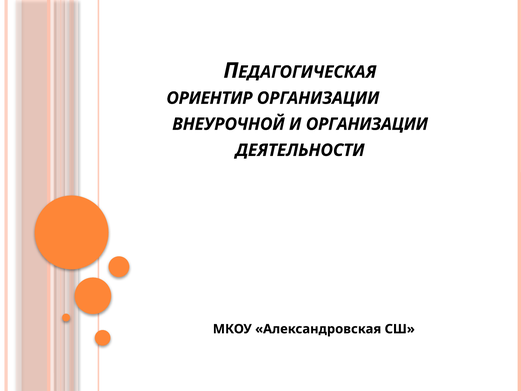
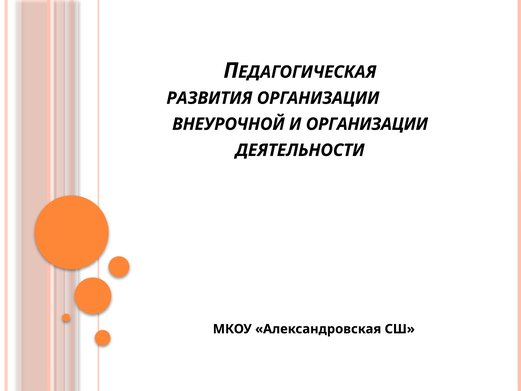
ОРИЕНТИР: ОРИЕНТИР -> РАЗВИТИЯ
